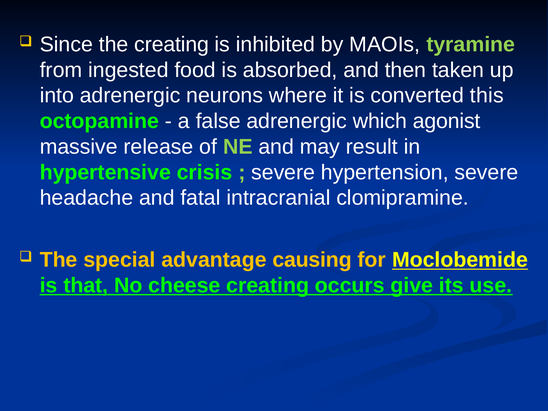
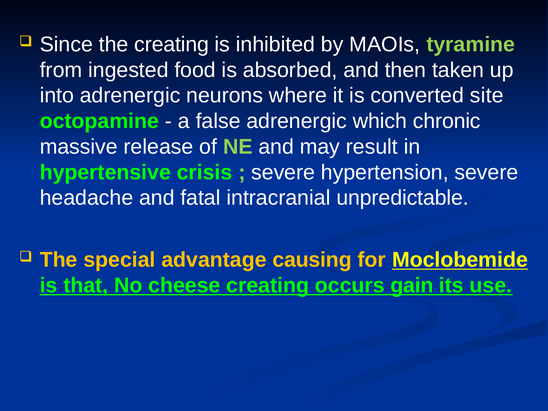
this: this -> site
agonist: agonist -> chronic
clomipramine: clomipramine -> unpredictable
give: give -> gain
